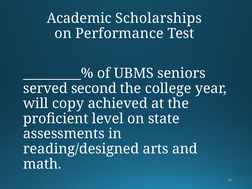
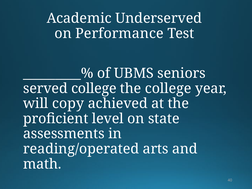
Scholarships: Scholarships -> Underserved
served second: second -> college
reading/designed: reading/designed -> reading/operated
